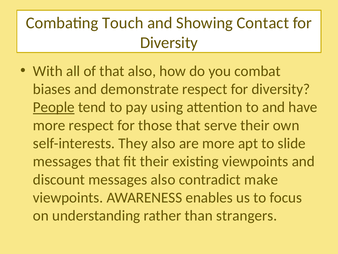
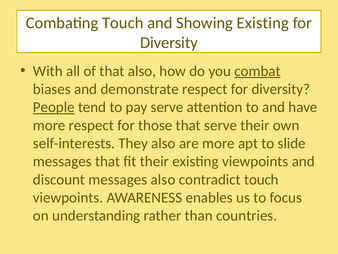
Showing Contact: Contact -> Existing
combat underline: none -> present
pay using: using -> serve
contradict make: make -> touch
strangers: strangers -> countries
